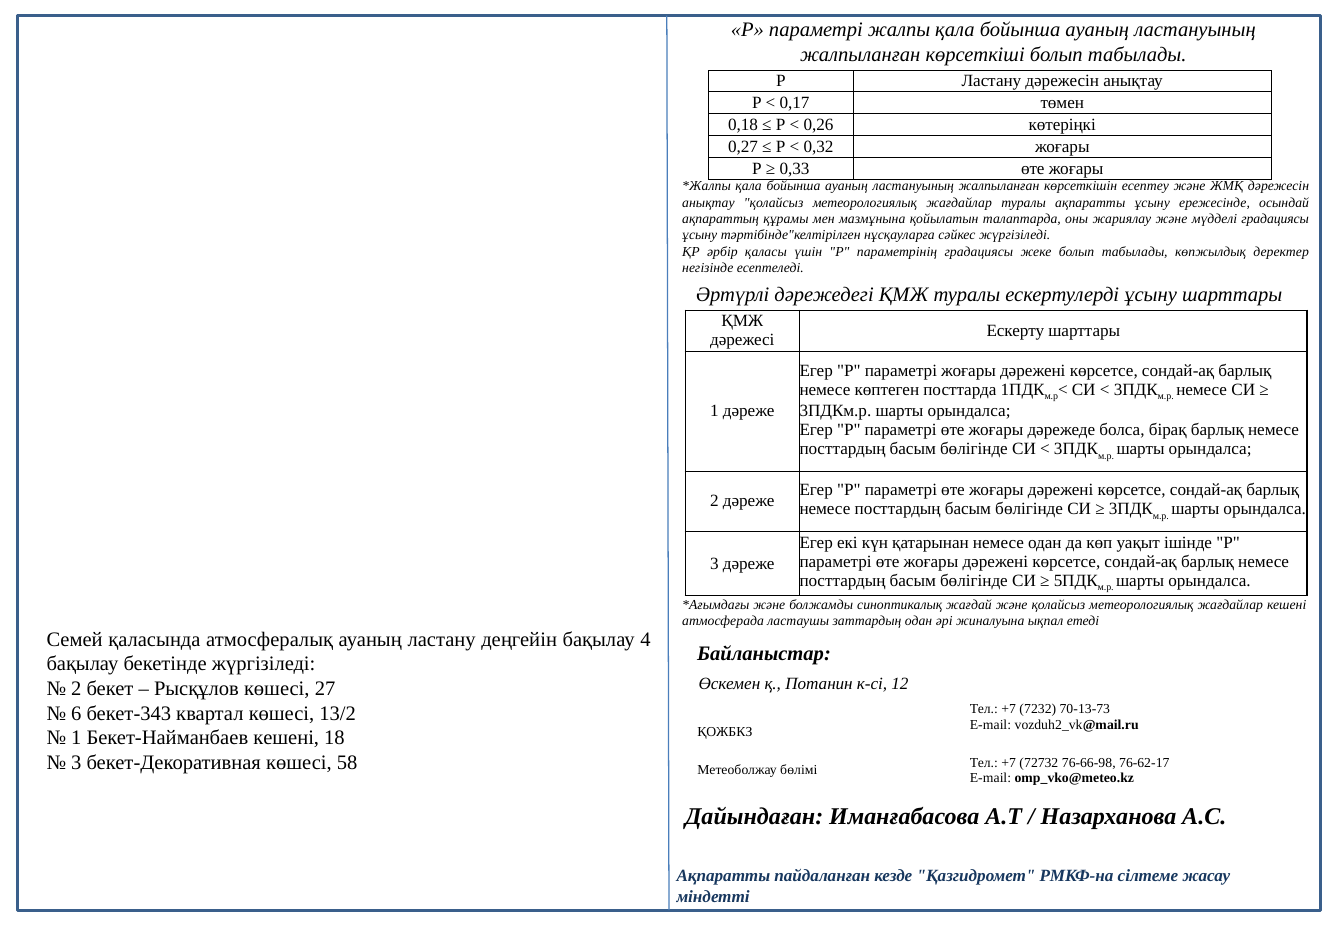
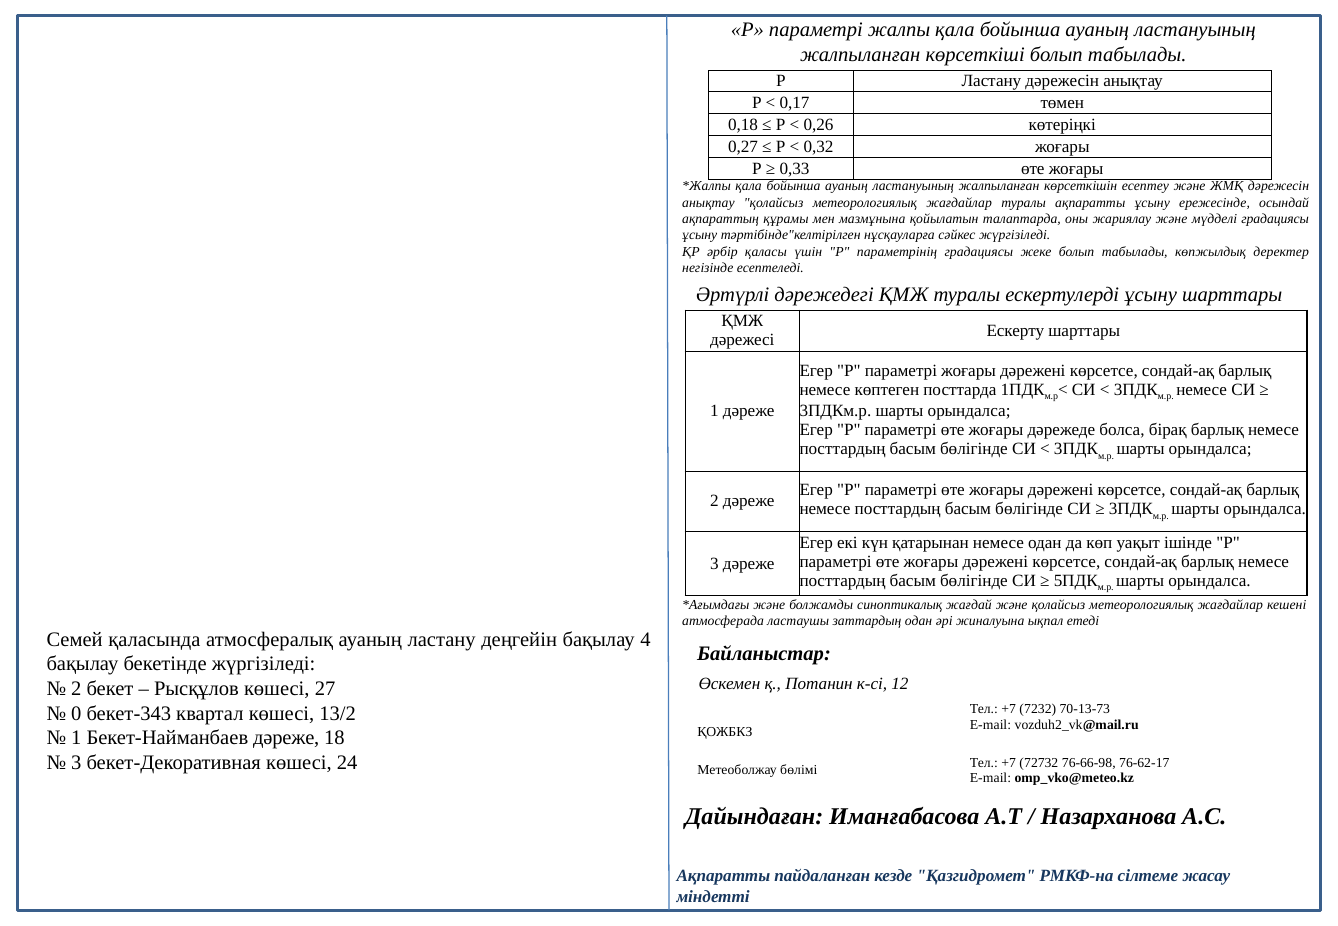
6: 6 -> 0
Бекет-Найманбаев кешені: кешені -> дәреже
58: 58 -> 24
